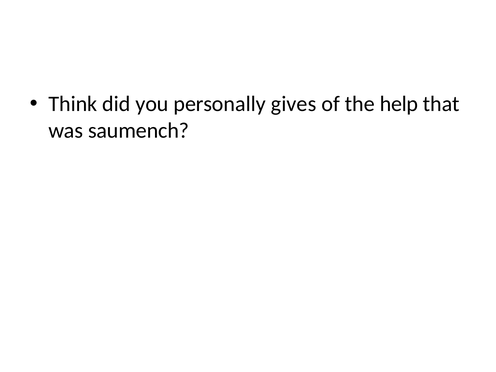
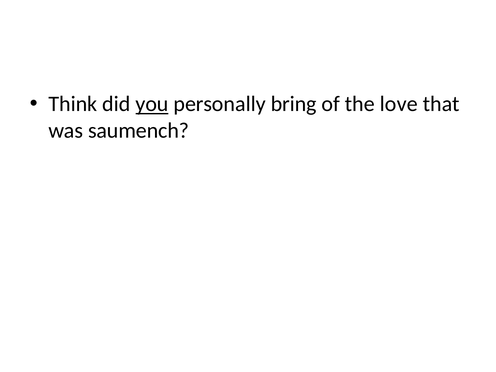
you underline: none -> present
gives: gives -> bring
help: help -> love
